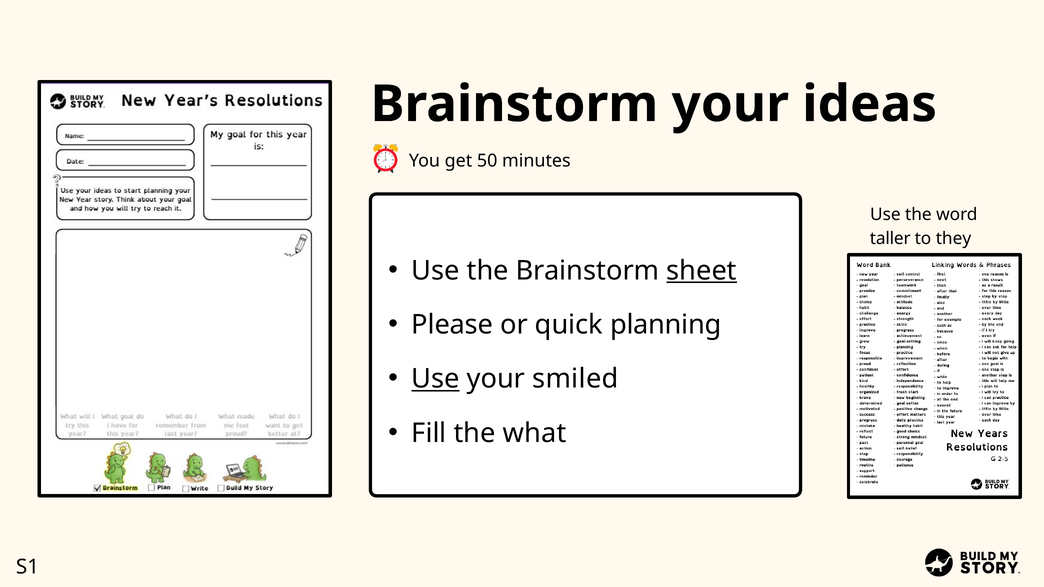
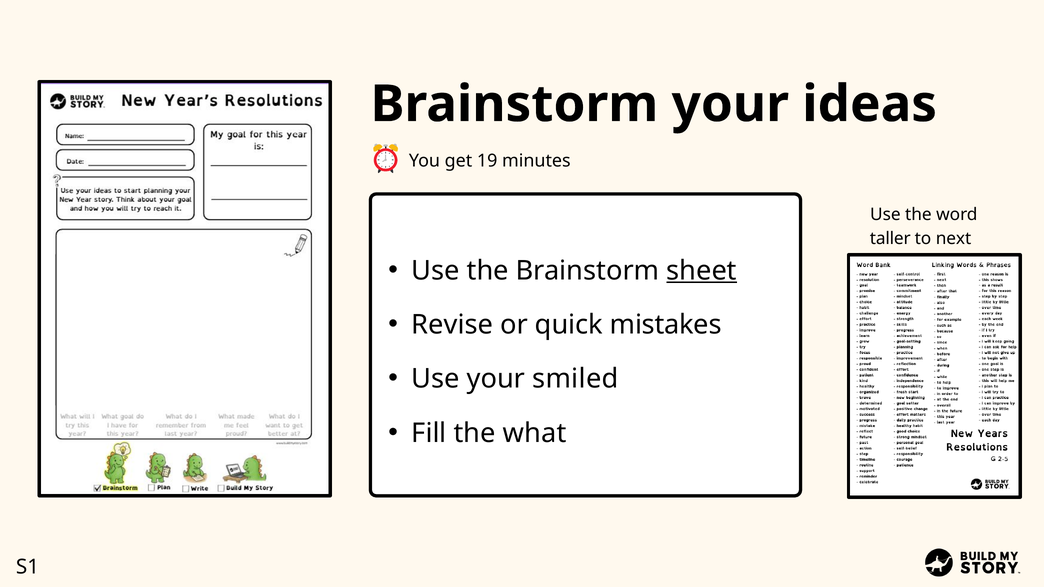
50: 50 -> 19
they: they -> next
Please: Please -> Revise
planning: planning -> mistakes
Use at (436, 379) underline: present -> none
